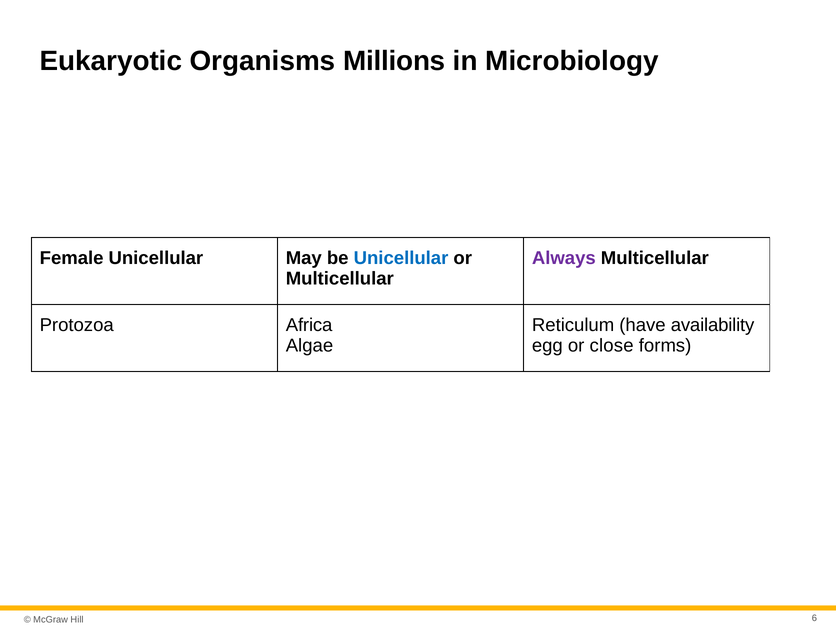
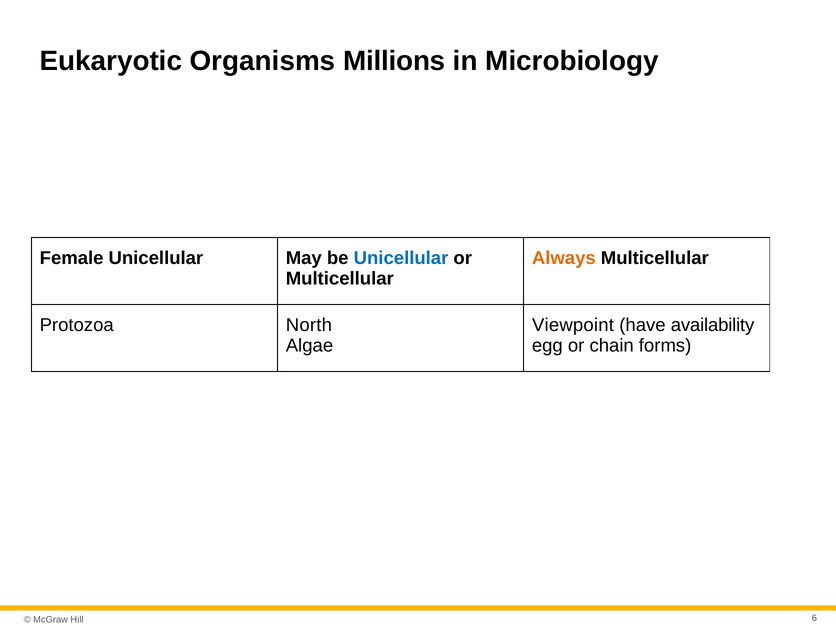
Always colour: purple -> orange
Africa: Africa -> North
Reticulum: Reticulum -> Viewpoint
close: close -> chain
